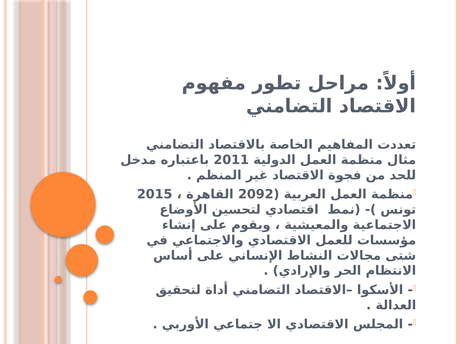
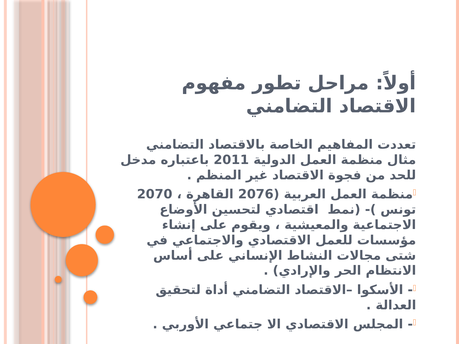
2015: 2015 -> 2070
2092: 2092 -> 2076
